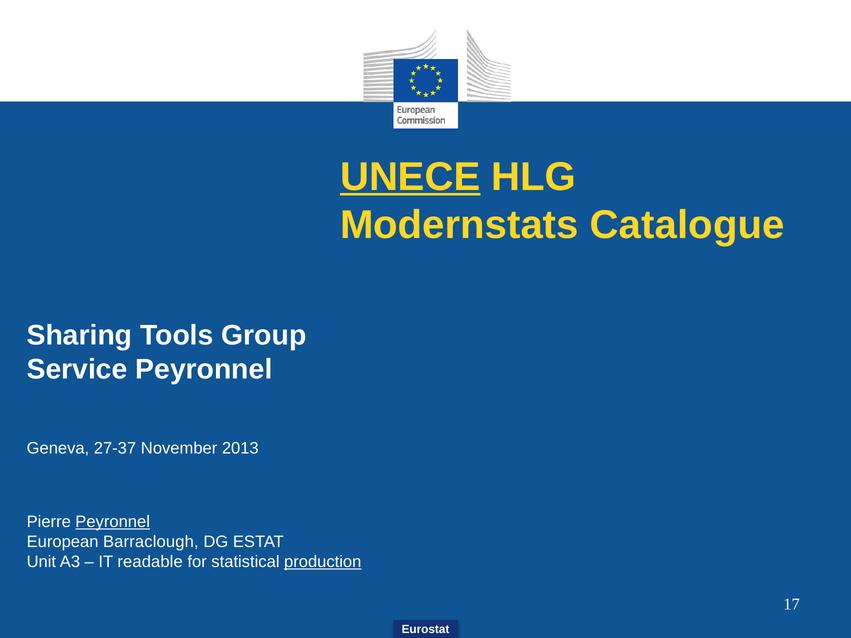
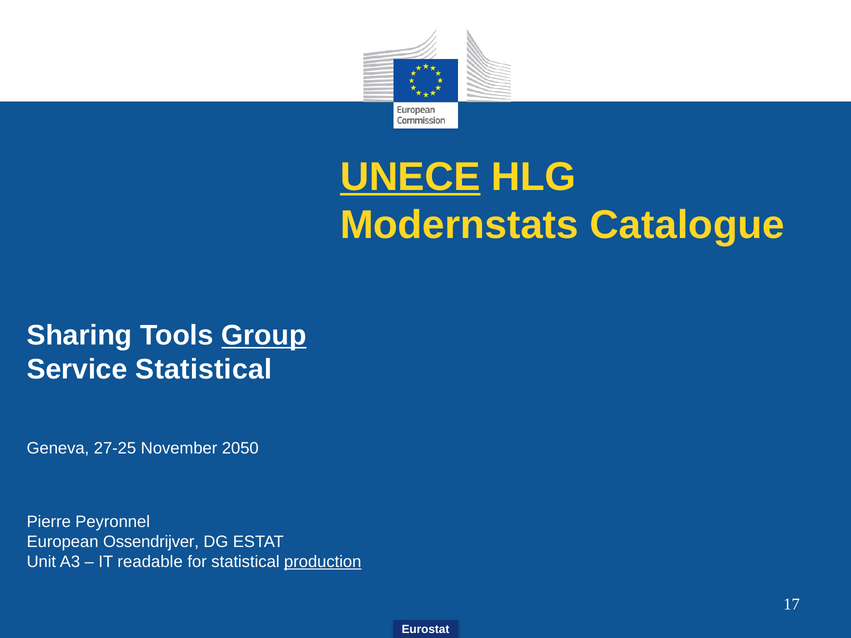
Group underline: none -> present
Service Peyronnel: Peyronnel -> Statistical
27-37: 27-37 -> 27-25
2013: 2013 -> 2050
Peyronnel at (113, 522) underline: present -> none
Barraclough: Barraclough -> Ossendrijver
